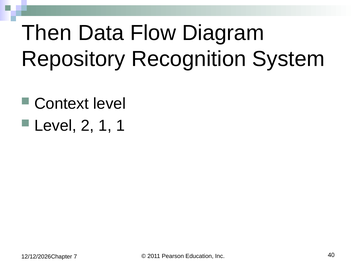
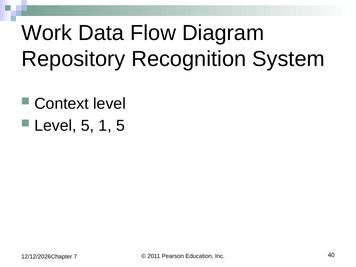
Then: Then -> Work
Level 2: 2 -> 5
1 1: 1 -> 5
